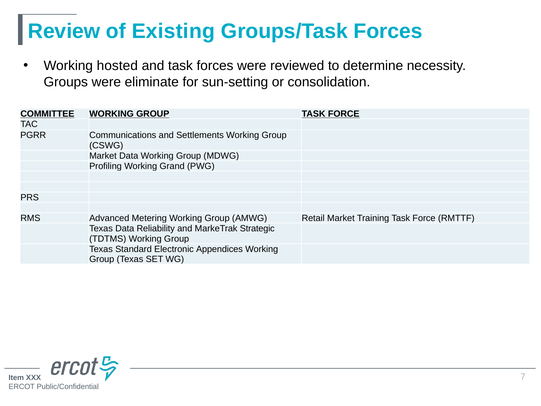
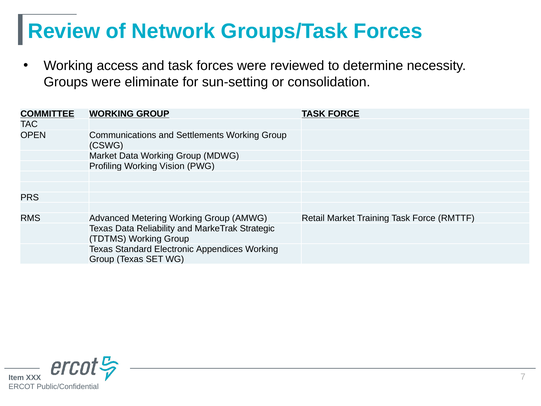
Existing: Existing -> Network
hosted: hosted -> access
PGRR: PGRR -> OPEN
Grand: Grand -> Vision
